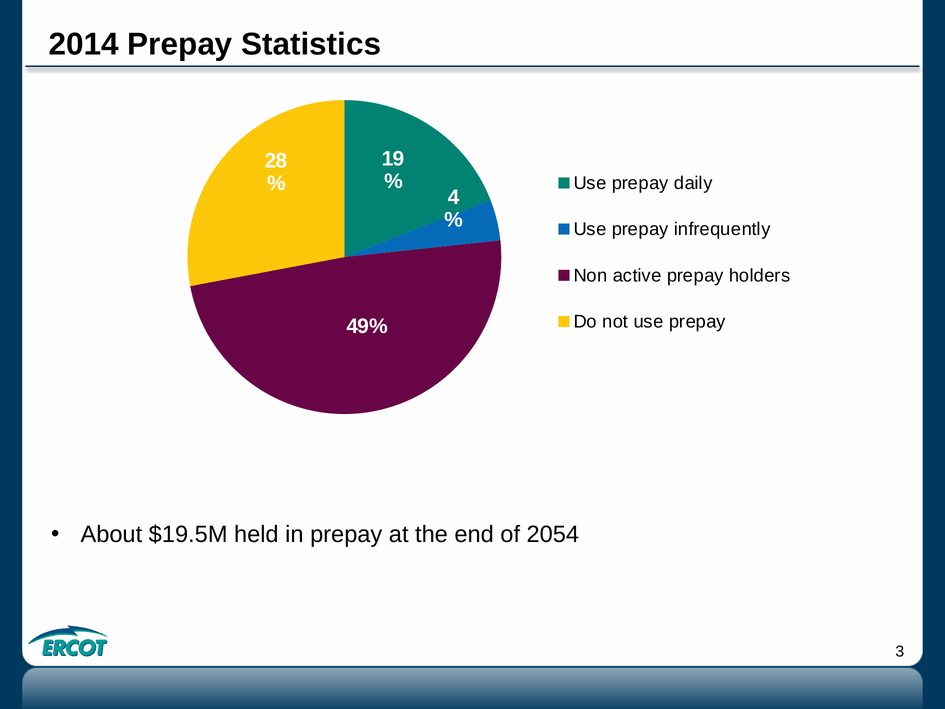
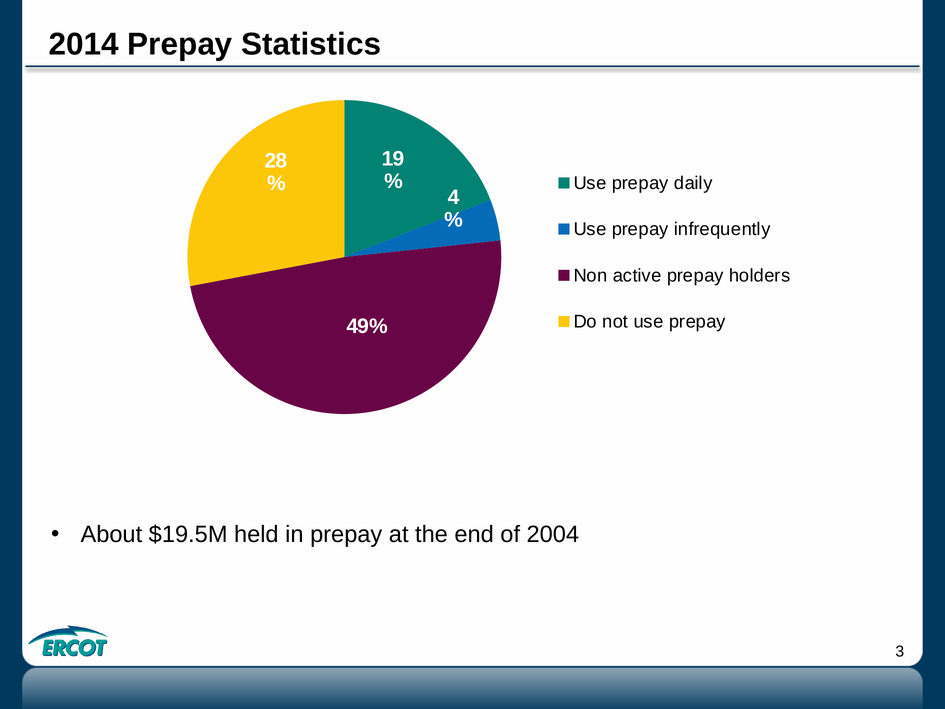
2054: 2054 -> 2004
